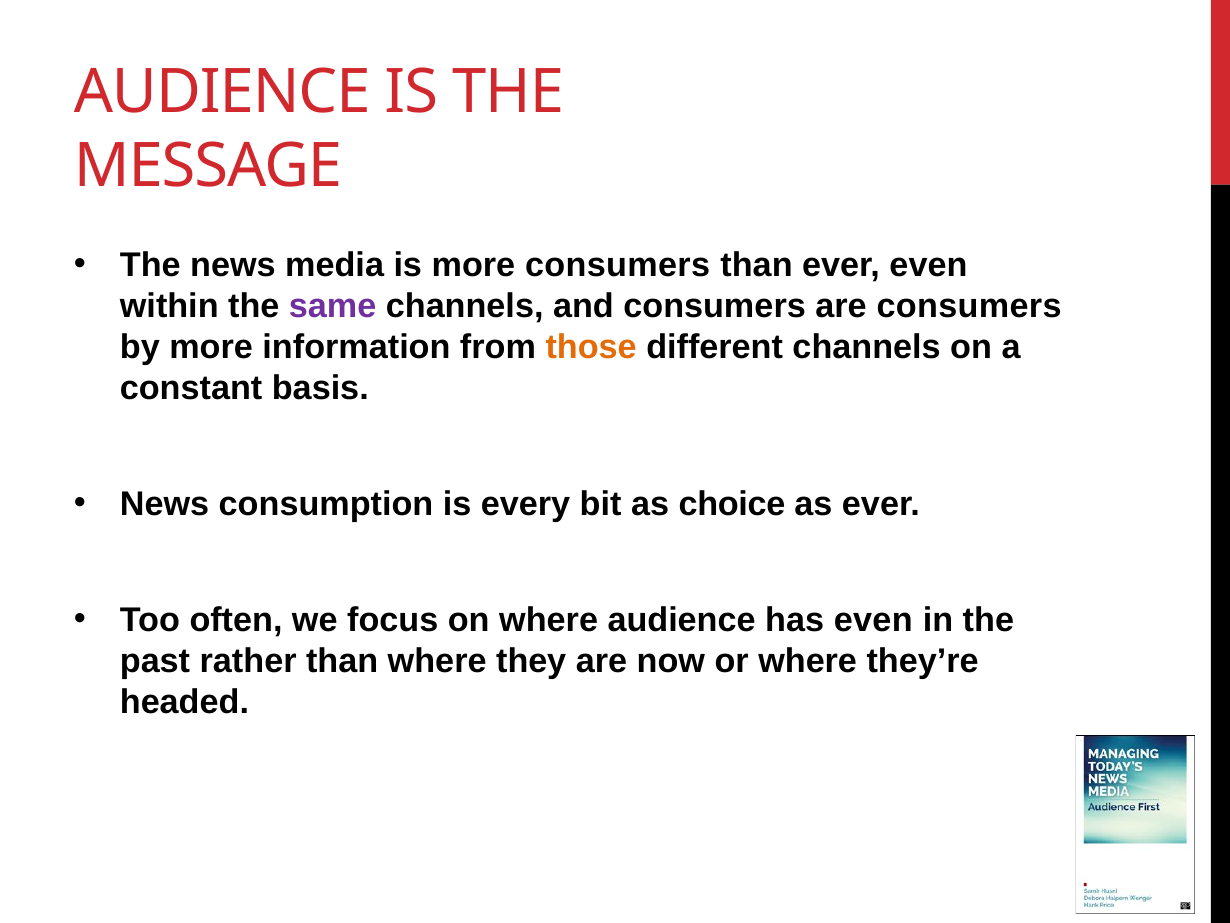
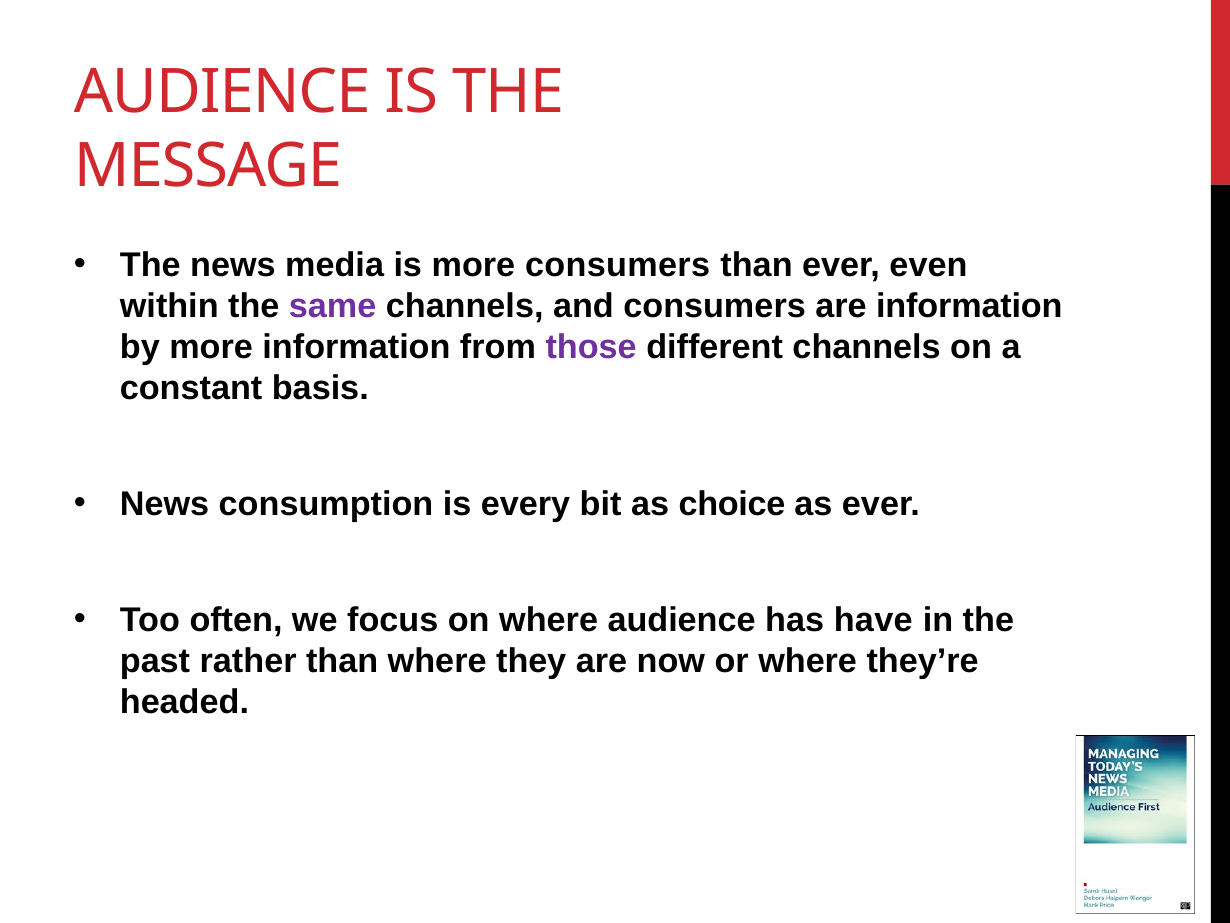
are consumers: consumers -> information
those colour: orange -> purple
has even: even -> have
